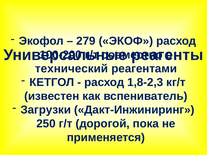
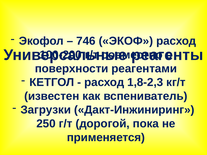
279: 279 -> 746
технический: технический -> поверхности
